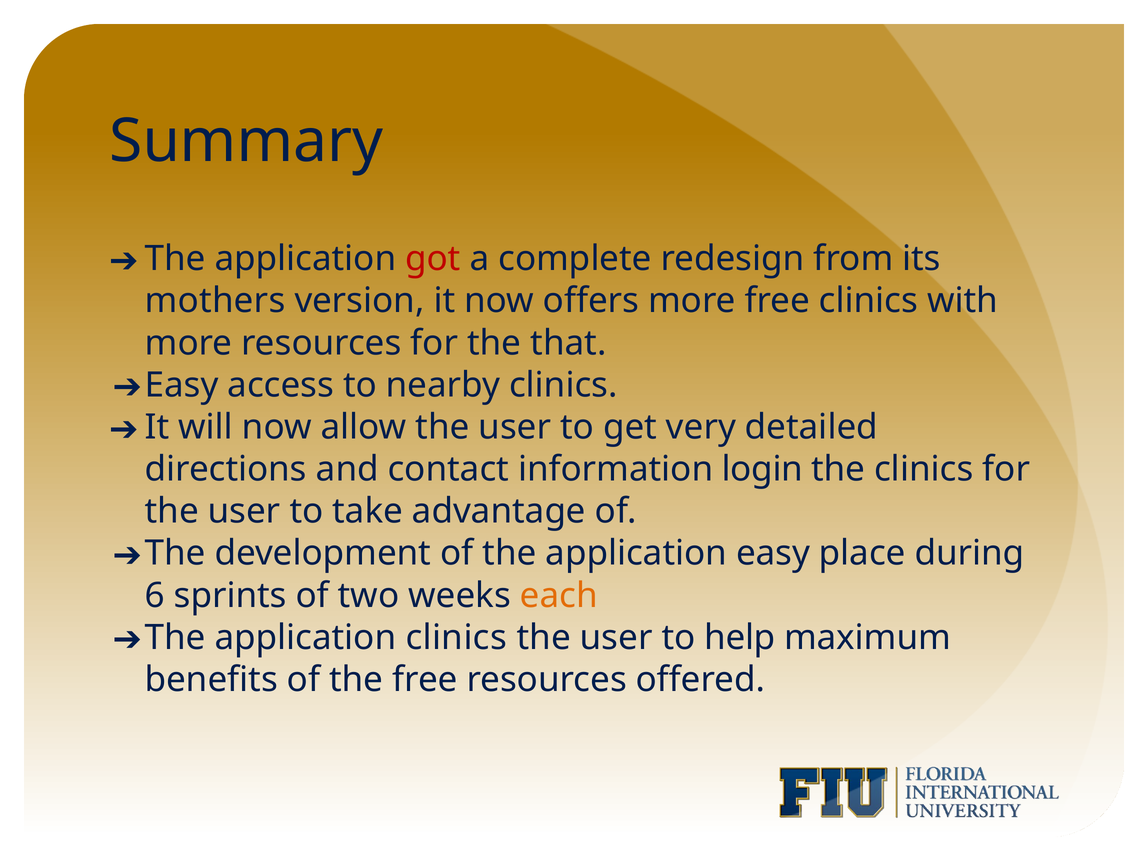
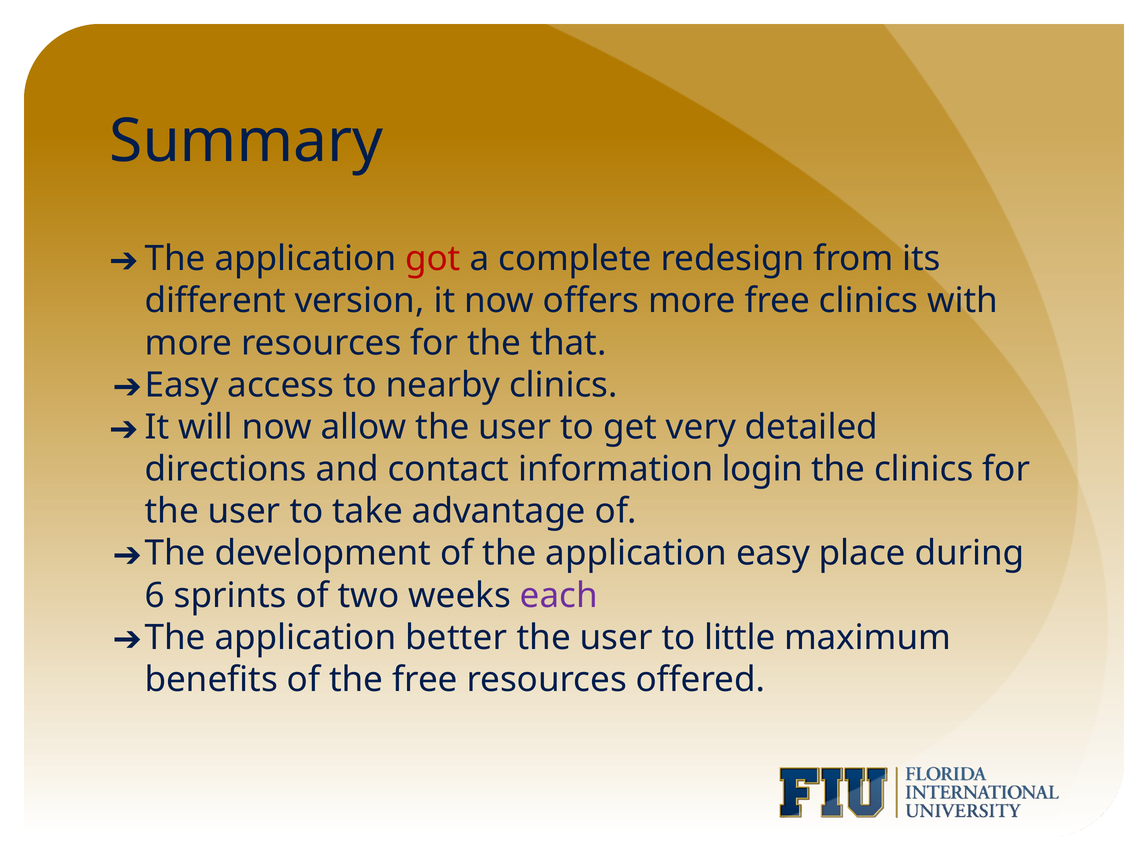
mothers: mothers -> different
each colour: orange -> purple
application clinics: clinics -> better
help: help -> little
